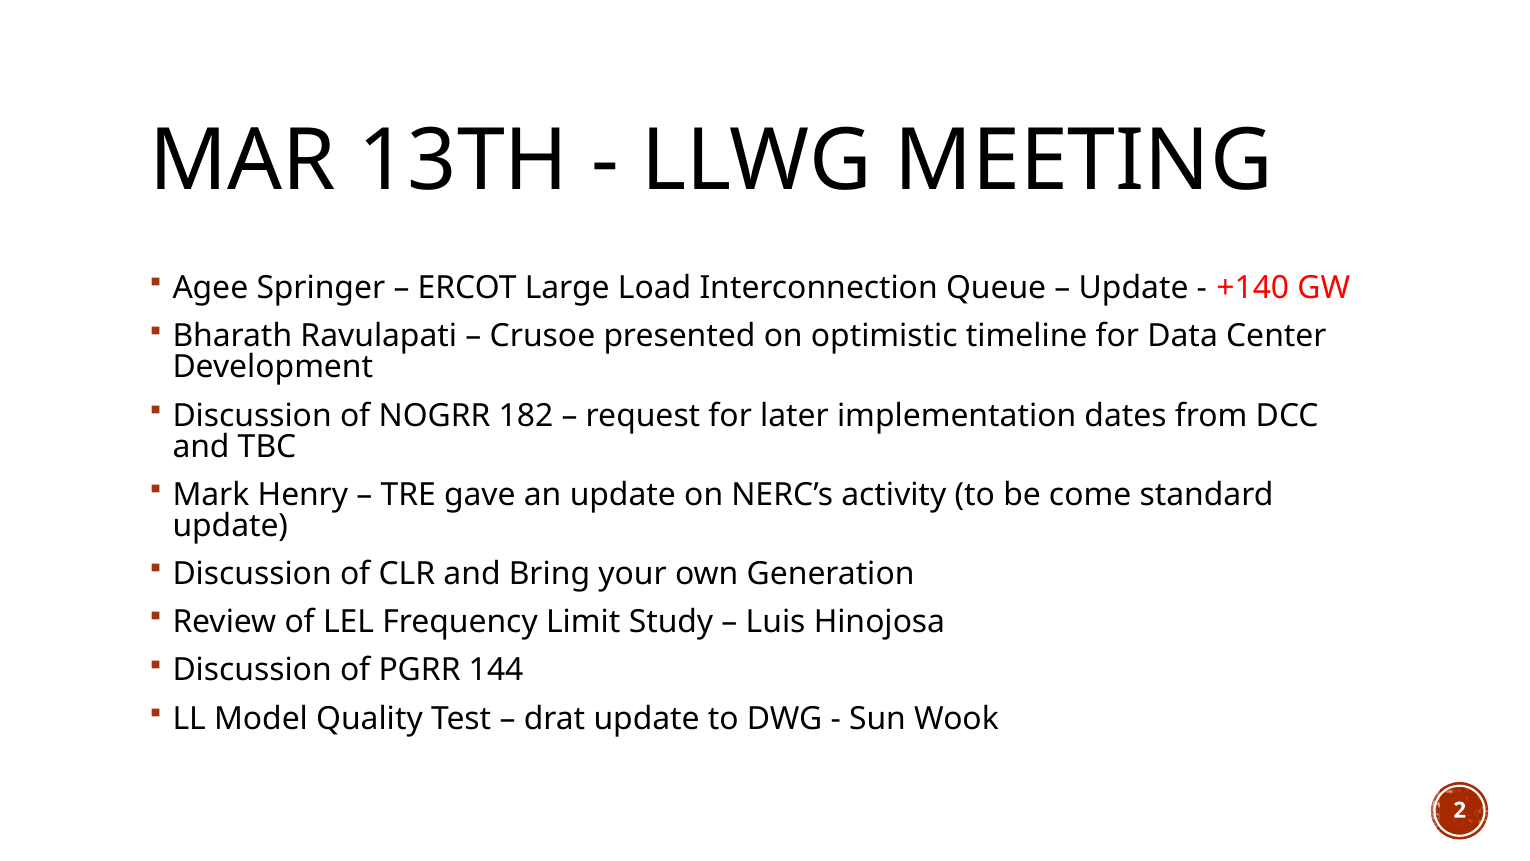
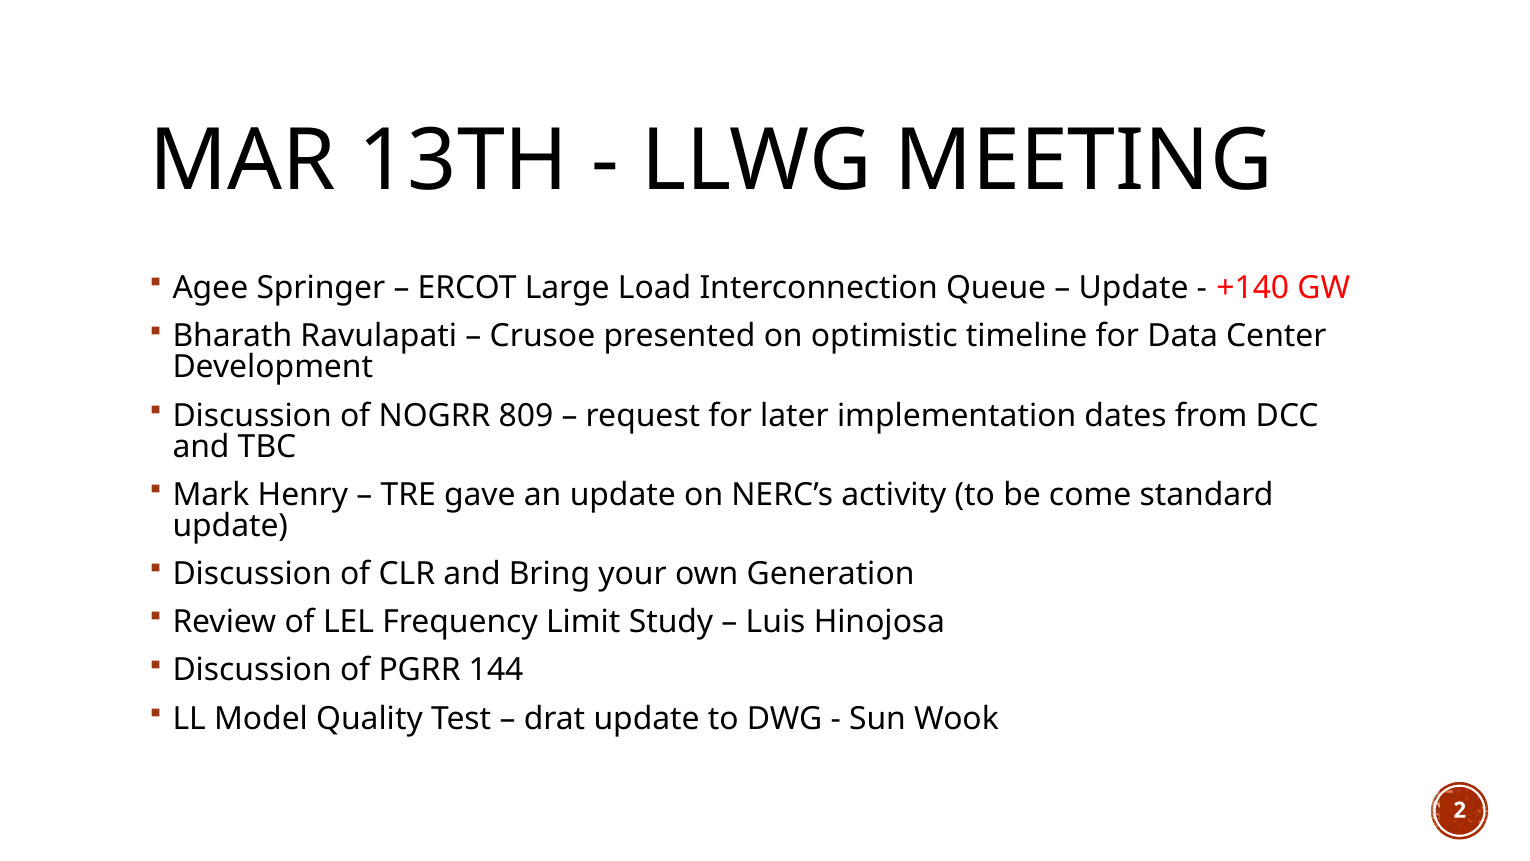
182: 182 -> 809
